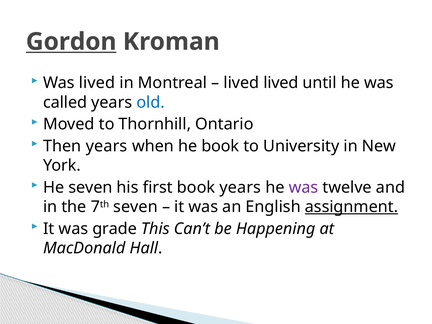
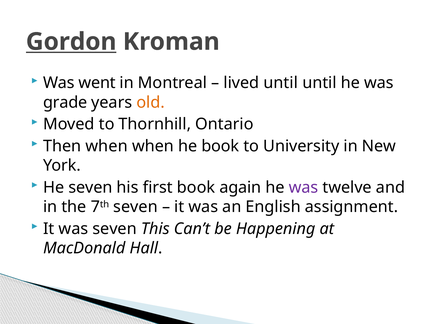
Was lived: lived -> went
lived lived: lived -> until
called: called -> grade
old colour: blue -> orange
Then years: years -> when
book years: years -> again
assignment underline: present -> none
was grade: grade -> seven
